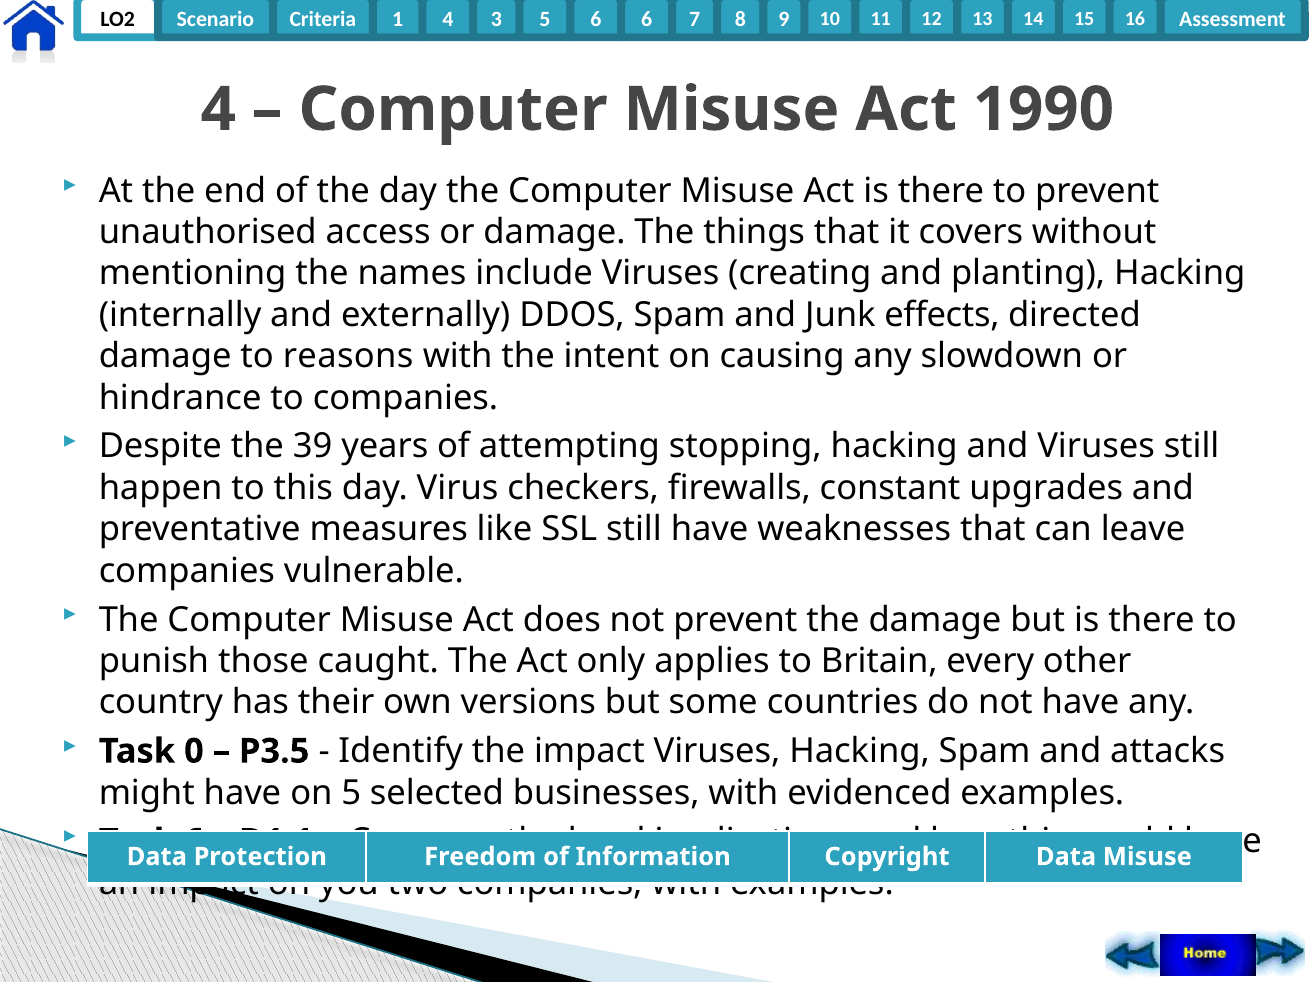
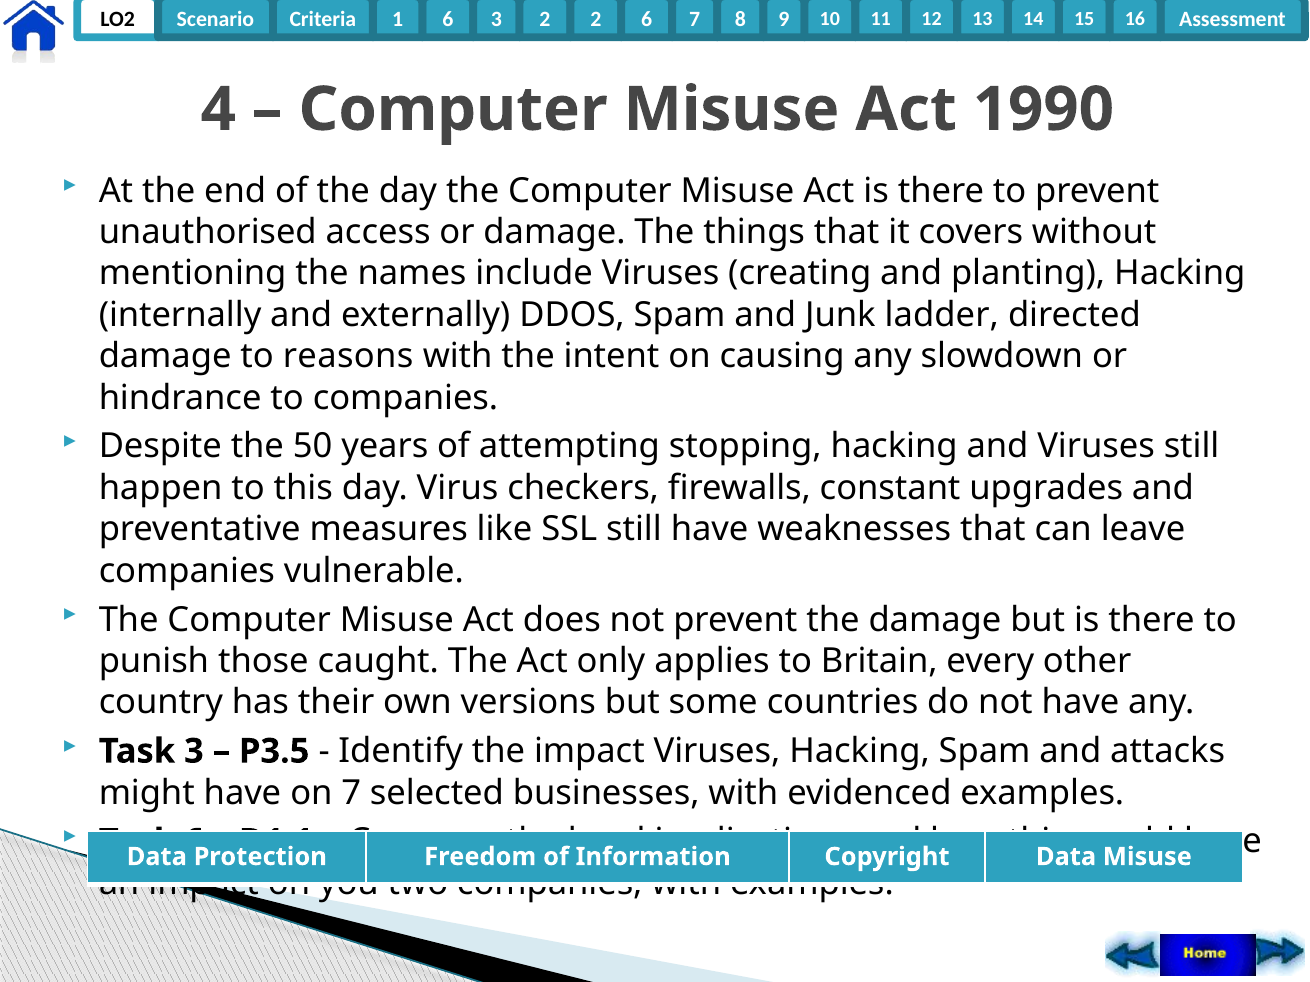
4 at (448, 19): 4 -> 6
5 at (545, 19): 5 -> 2
6 at (596, 19): 6 -> 2
effects: effects -> ladder
39: 39 -> 50
Task 0: 0 -> 3
on 5: 5 -> 7
